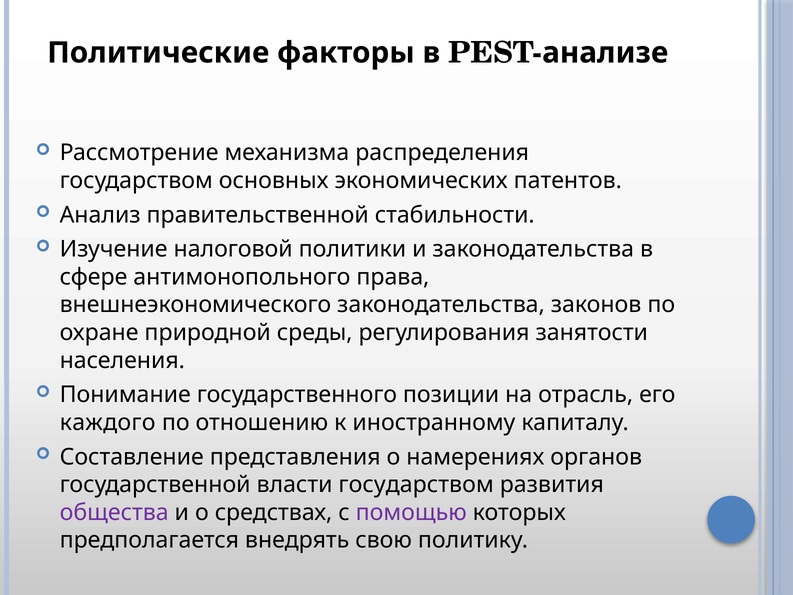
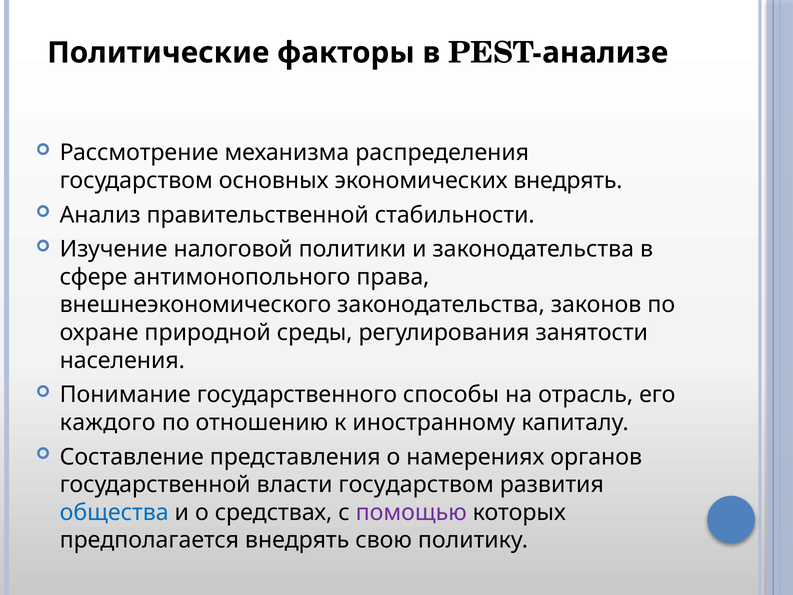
экономических патентов: патентов -> внедрять
позиции: позиции -> способы
общества colour: purple -> blue
